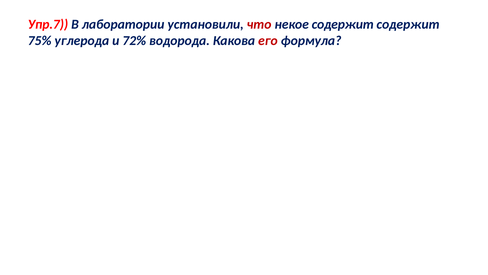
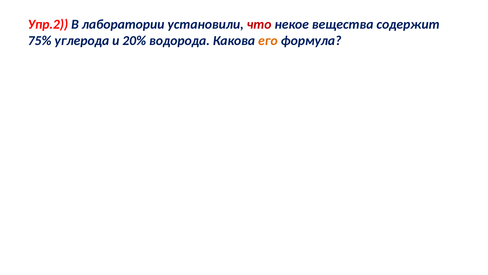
Упр.7: Упр.7 -> Упр.2
некое содержит: содержит -> вещества
72%: 72% -> 20%
его colour: red -> orange
